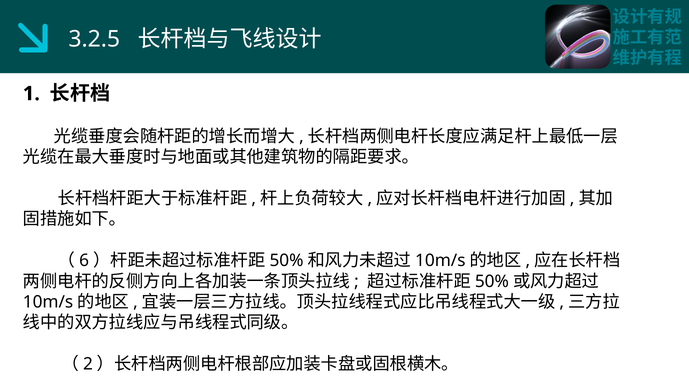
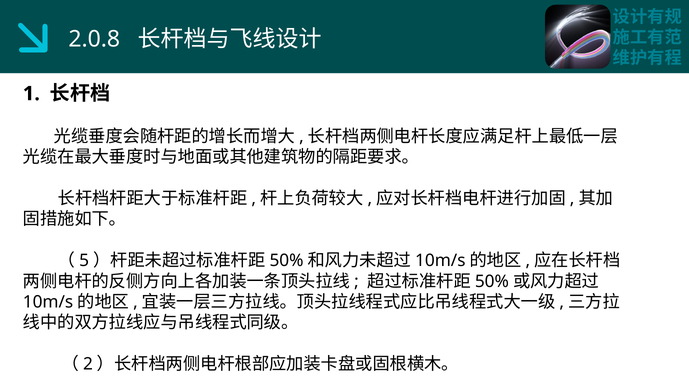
3.2.5: 3.2.5 -> 2.0.8
6: 6 -> 5
